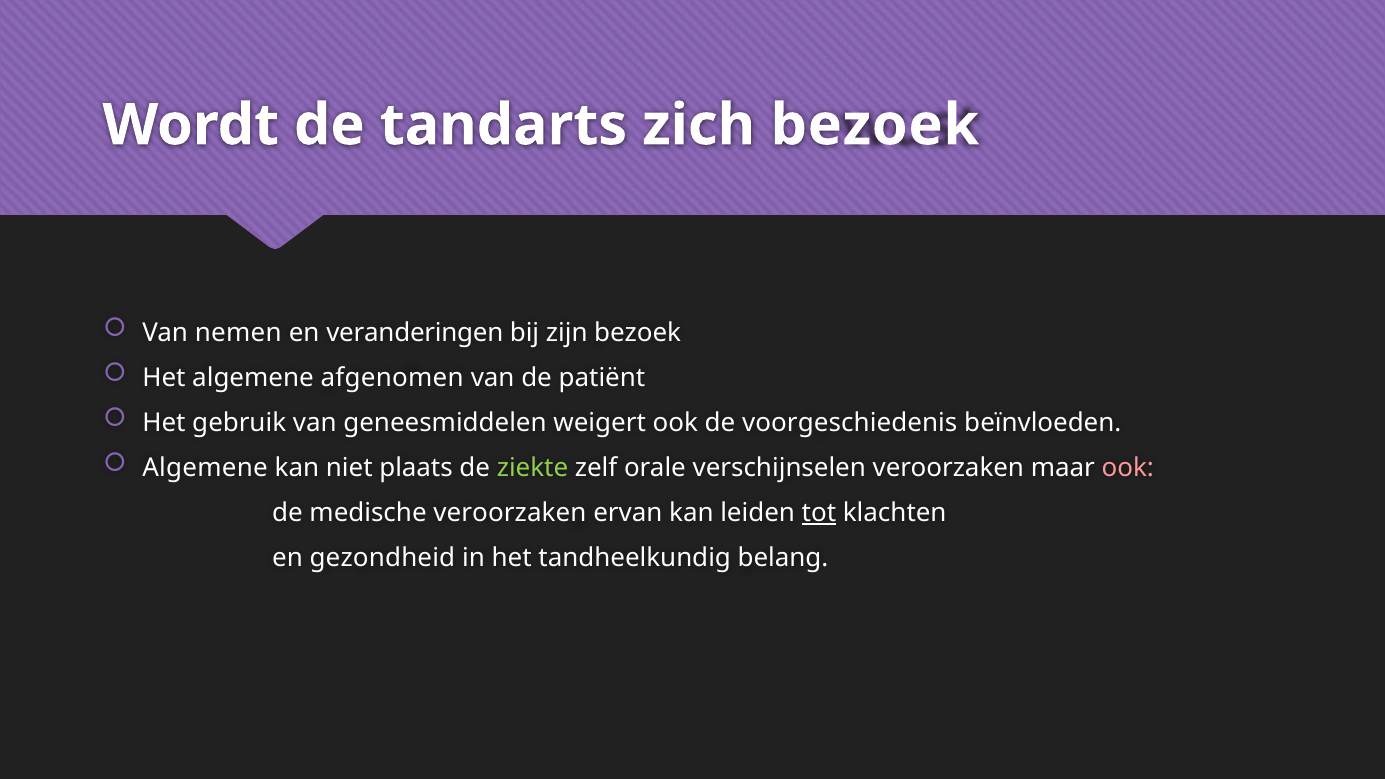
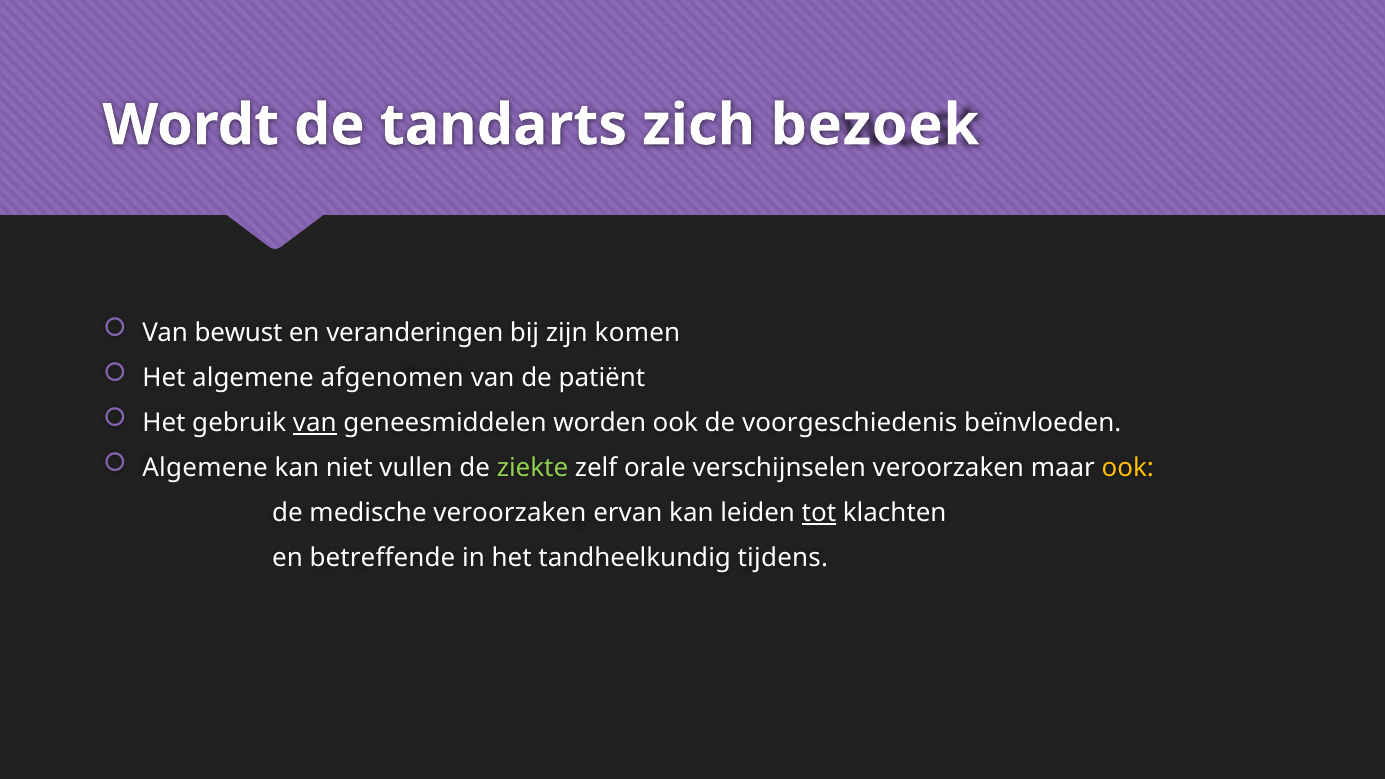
nemen: nemen -> bewust
zijn bezoek: bezoek -> komen
van at (315, 423) underline: none -> present
weigert: weigert -> worden
plaats: plaats -> vullen
ook at (1128, 468) colour: pink -> yellow
gezondheid: gezondheid -> betreffende
belang: belang -> tijdens
